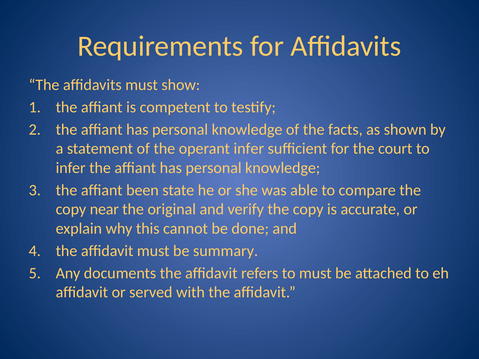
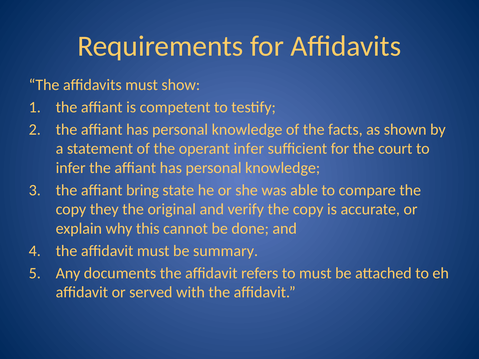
been: been -> bring
near: near -> they
